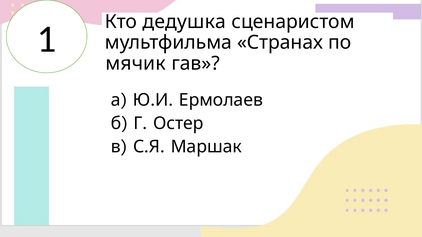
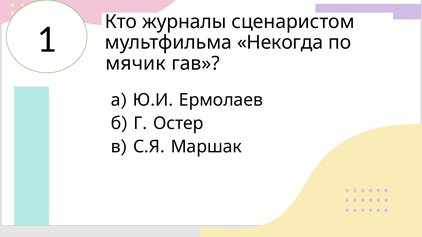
дедушка: дедушка -> журналы
Странах: Странах -> Некогда
